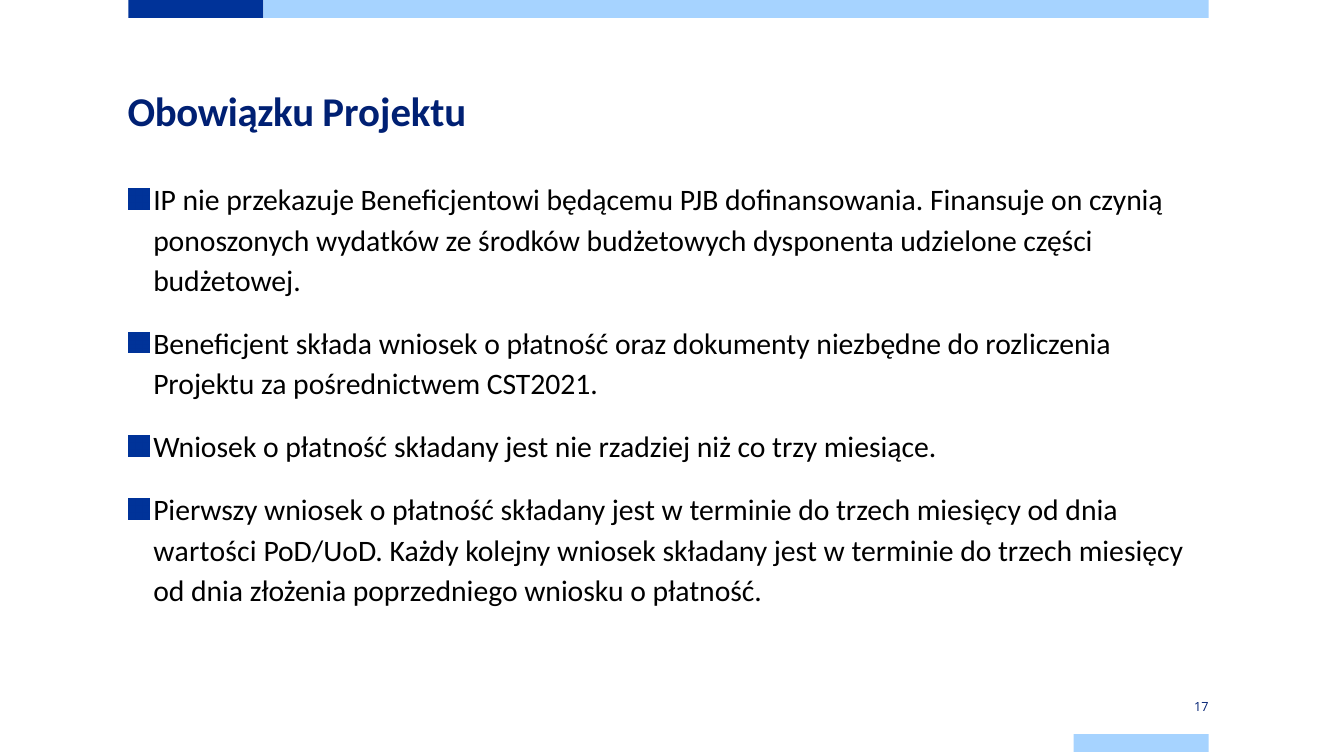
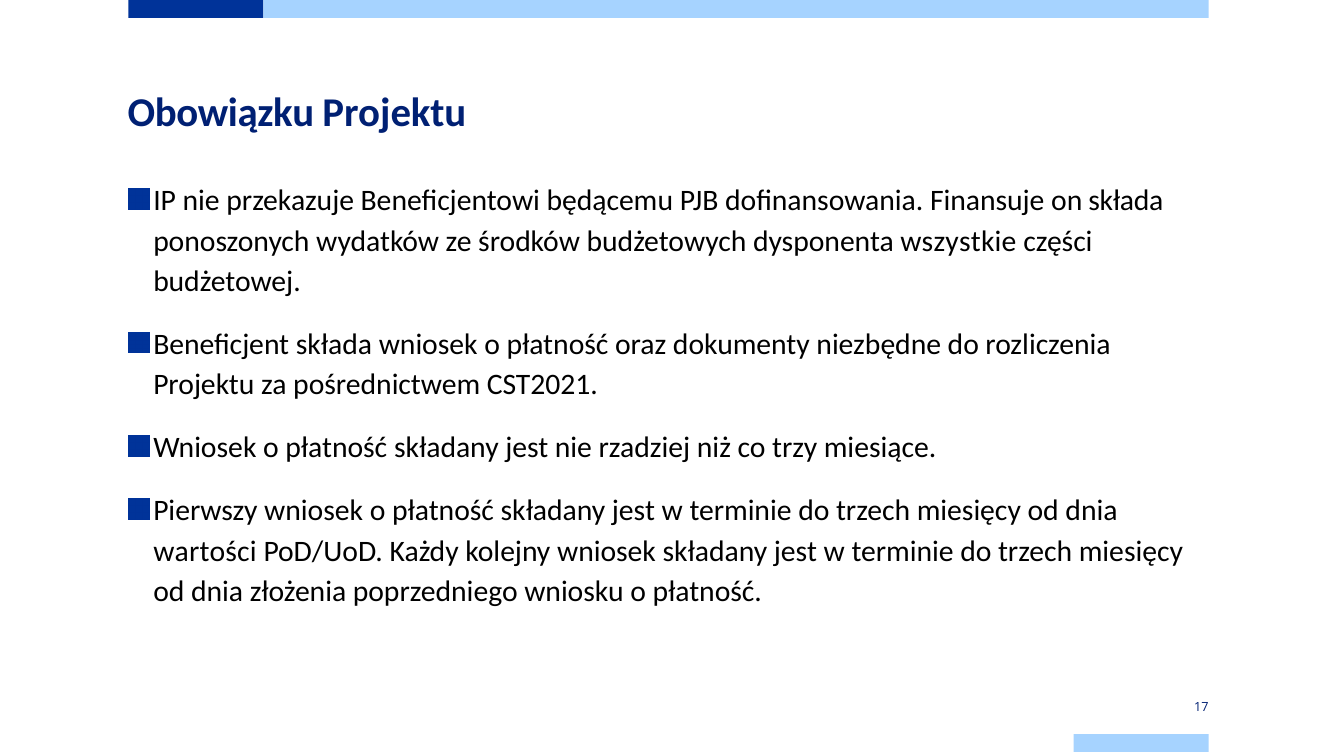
on czynią: czynią -> składa
udzielone: udzielone -> wszystkie
